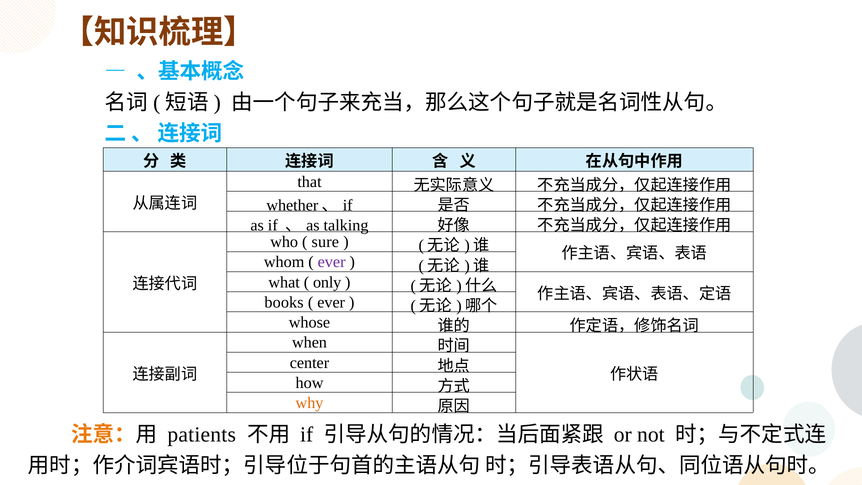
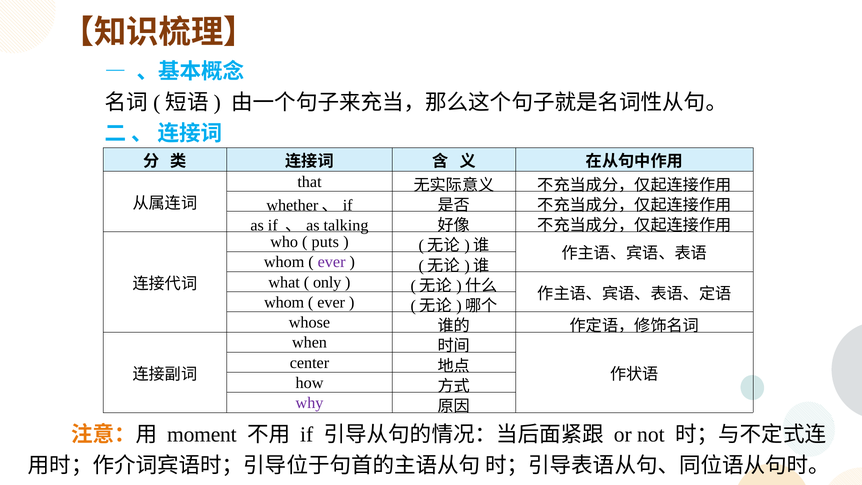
sure: sure -> puts
books at (284, 302): books -> whom
why colour: orange -> purple
patients: patients -> moment
